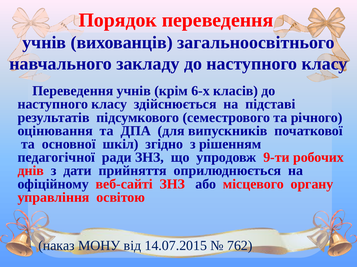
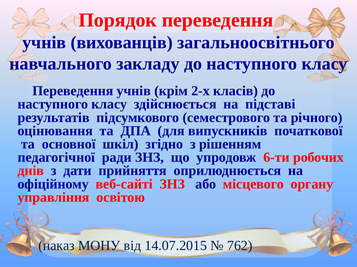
6-х: 6-х -> 2-х
9-ти: 9-ти -> 6-ти
